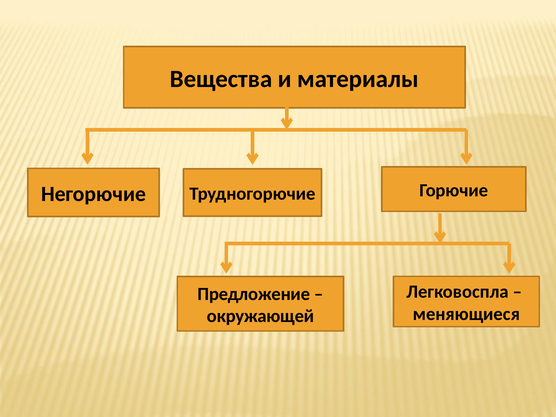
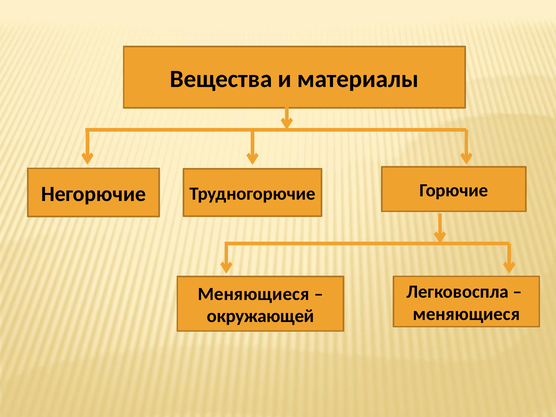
Предложение at (254, 294): Предложение -> Меняющиеся
